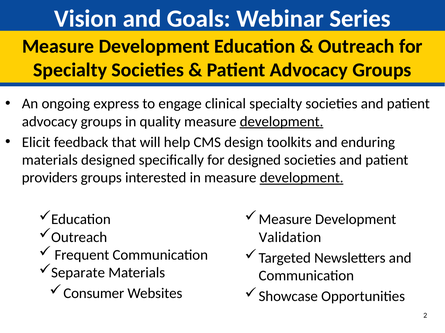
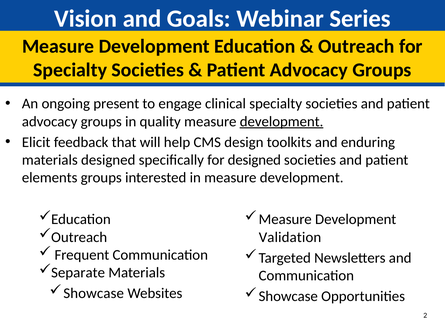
express: express -> present
providers: providers -> elements
development at (302, 178) underline: present -> none
Consumer at (94, 294): Consumer -> Showcase
